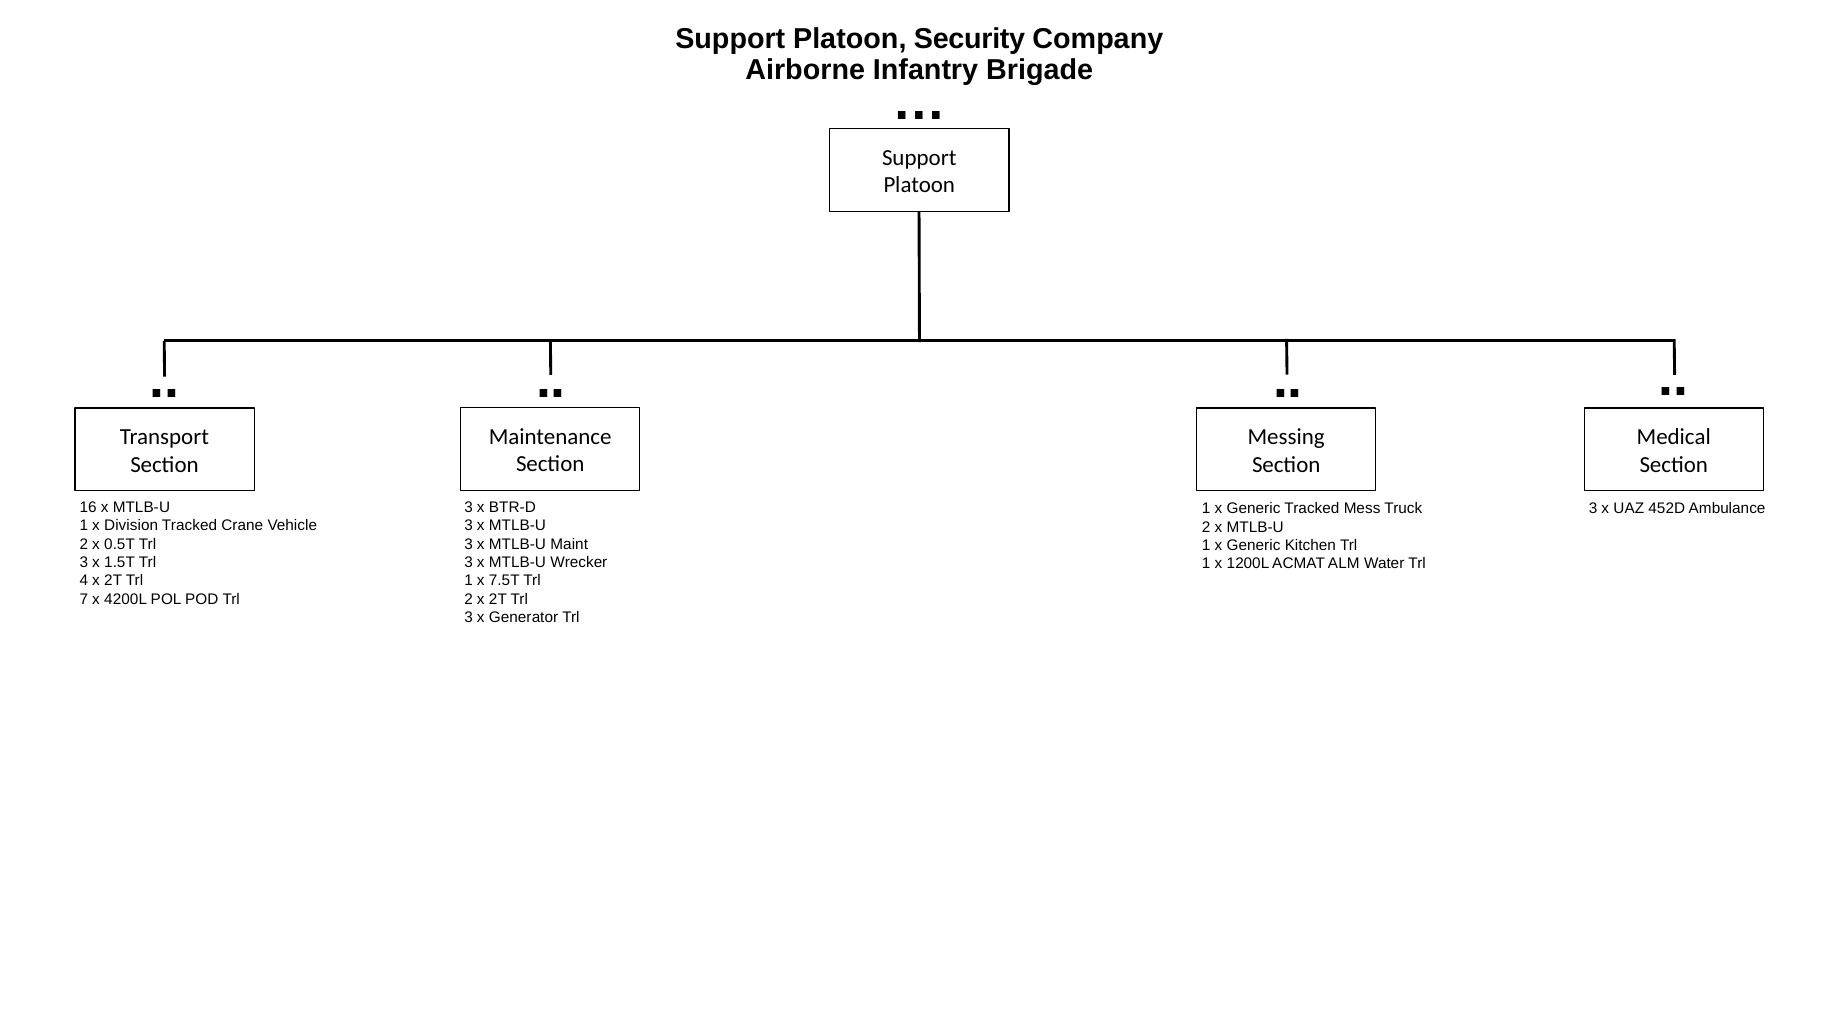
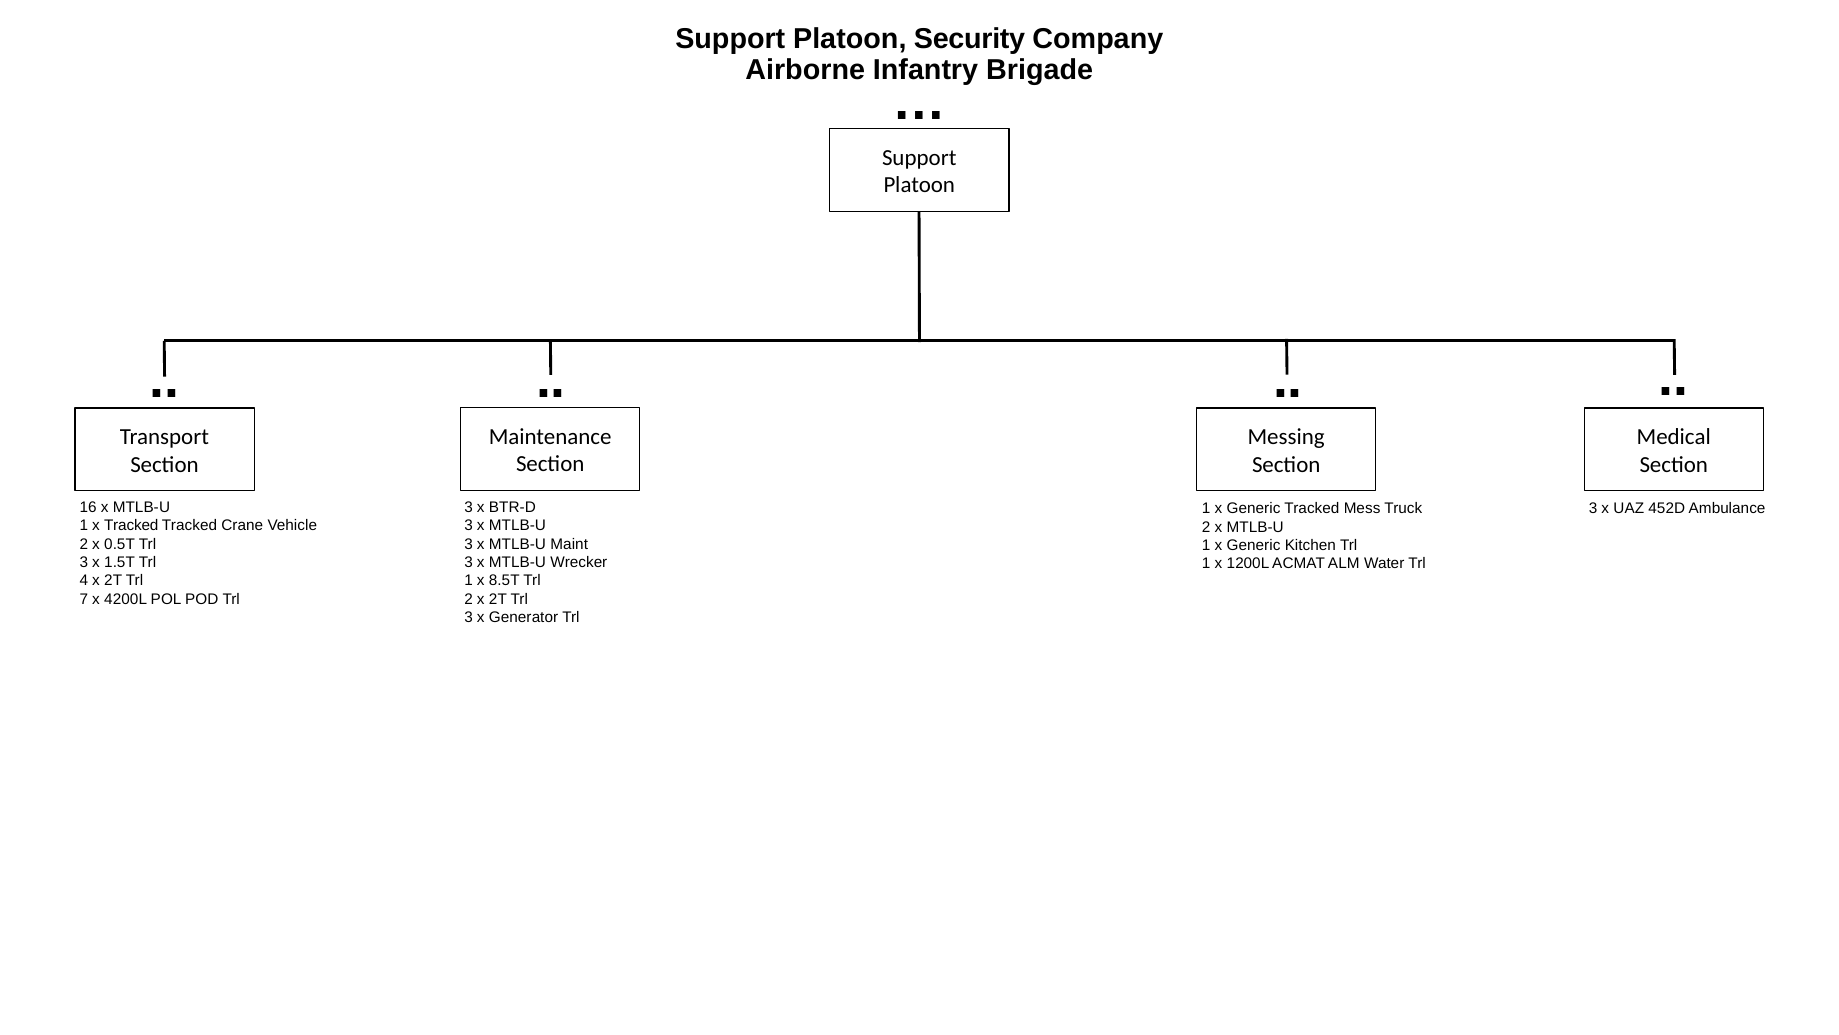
x Division: Division -> Tracked
7.5T: 7.5T -> 8.5T
